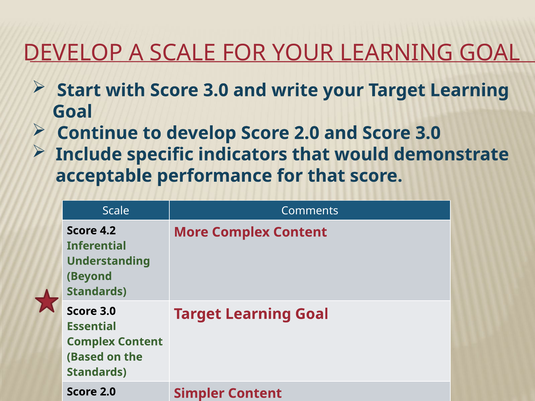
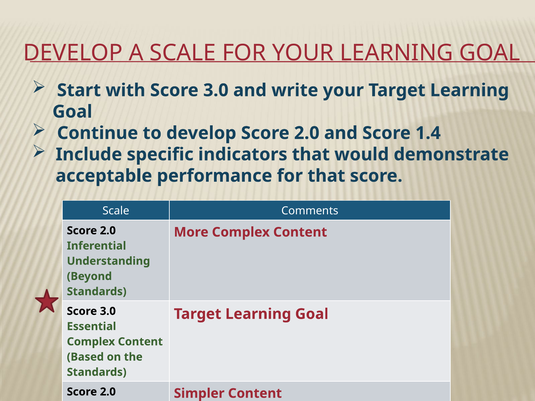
and Score 3.0: 3.0 -> 1.4
4.2 at (108, 231): 4.2 -> 2.0
